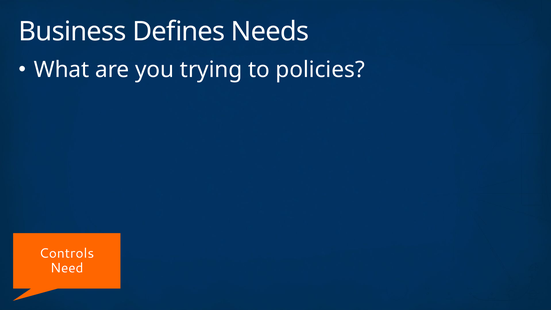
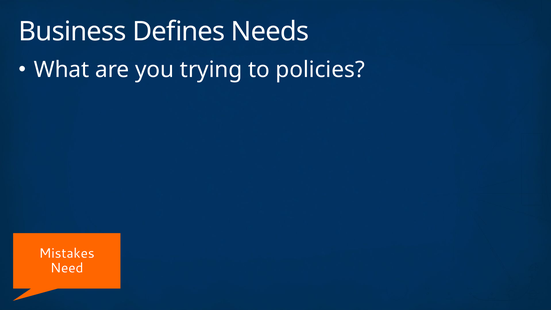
Controls: Controls -> Mistakes
